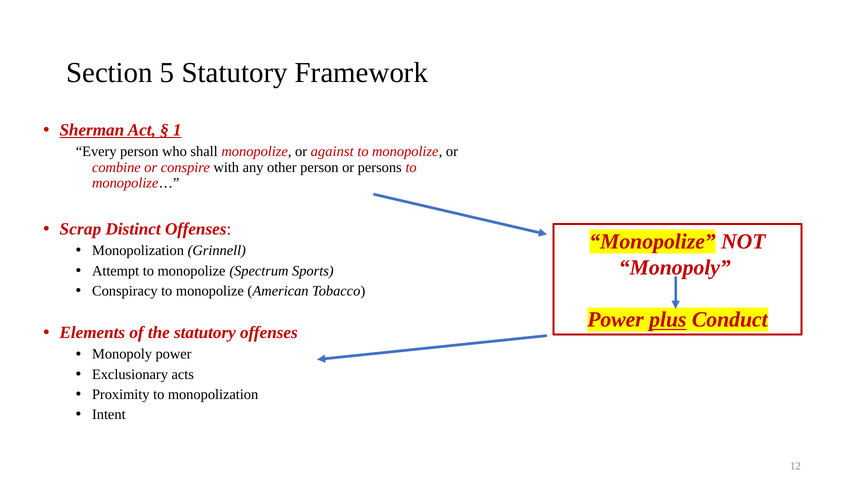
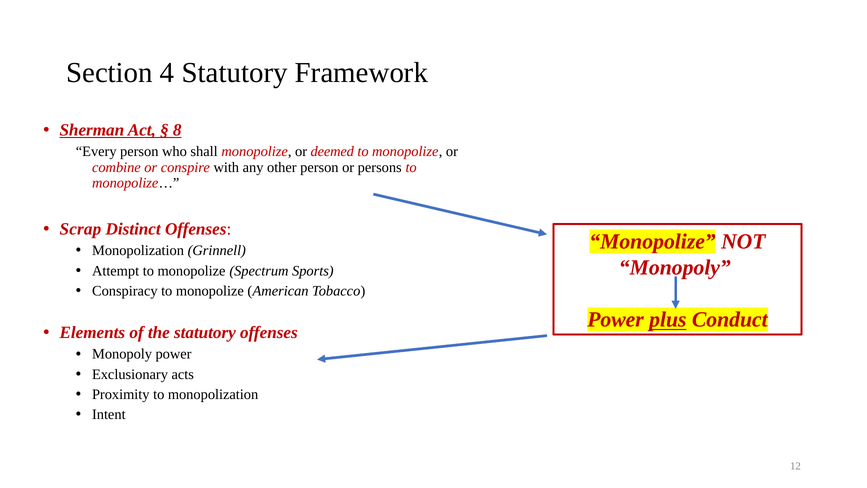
5: 5 -> 4
1: 1 -> 8
against: against -> deemed
